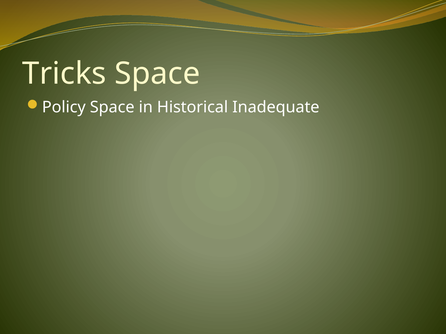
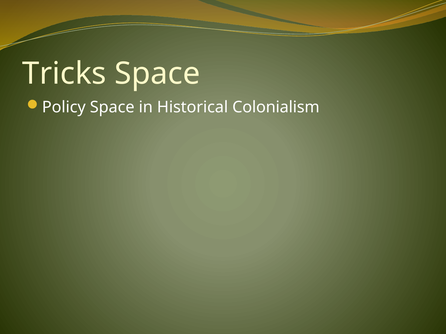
Inadequate: Inadequate -> Colonialism
